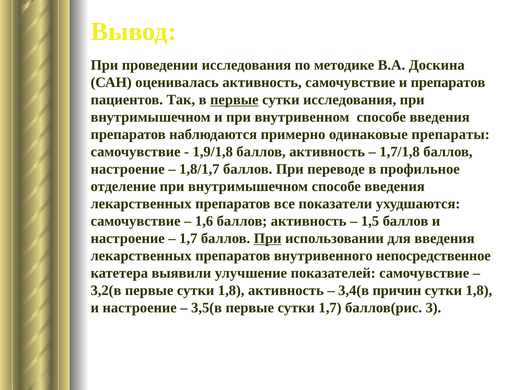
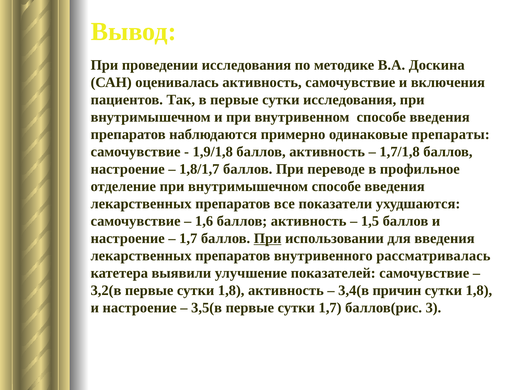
и препаратов: препаратов -> включения
первые at (234, 100) underline: present -> none
непосредственное: непосредственное -> рассматривалась
